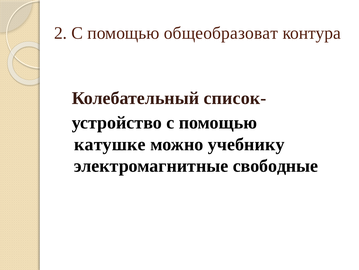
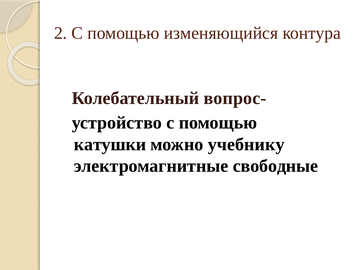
общеобразоват: общеобразоват -> изменяющийся
список-: список- -> вопрос-
катушке: катушке -> катушки
